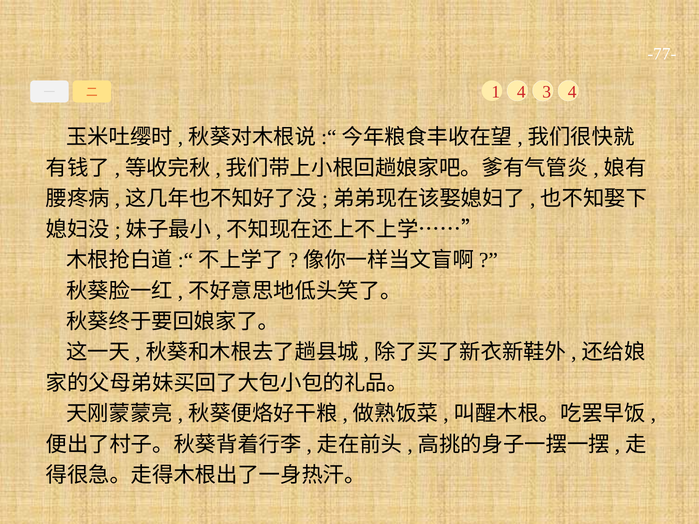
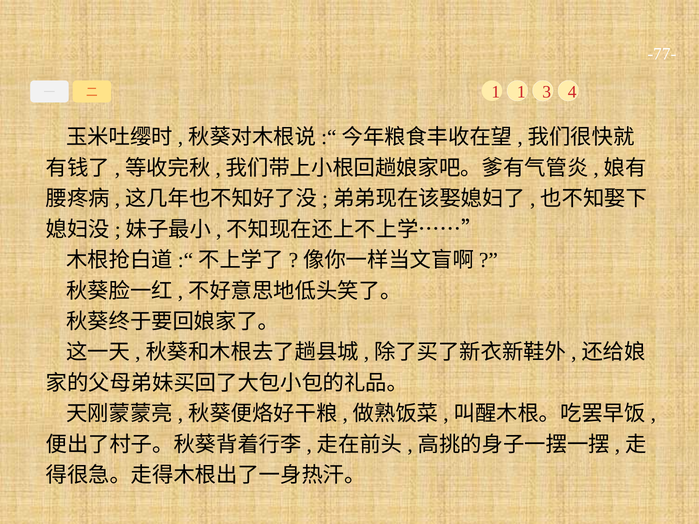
1 4: 4 -> 1
